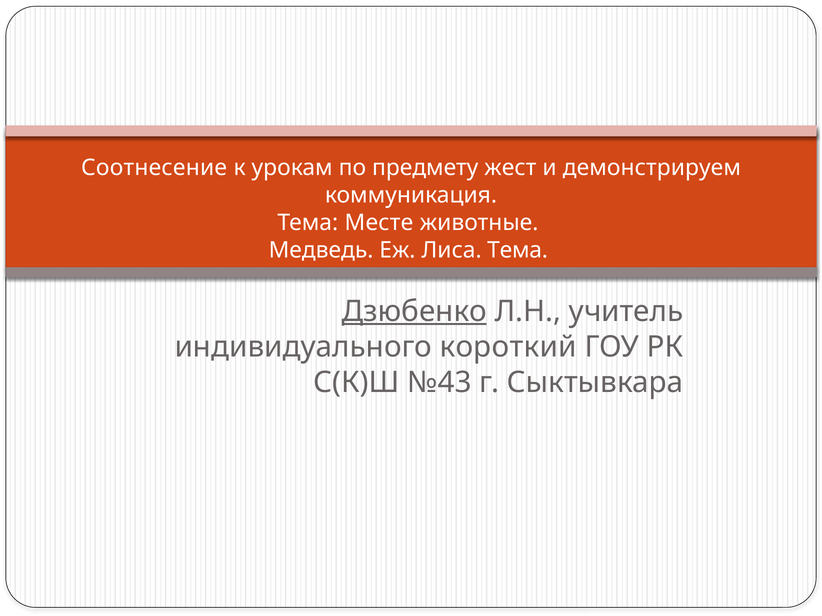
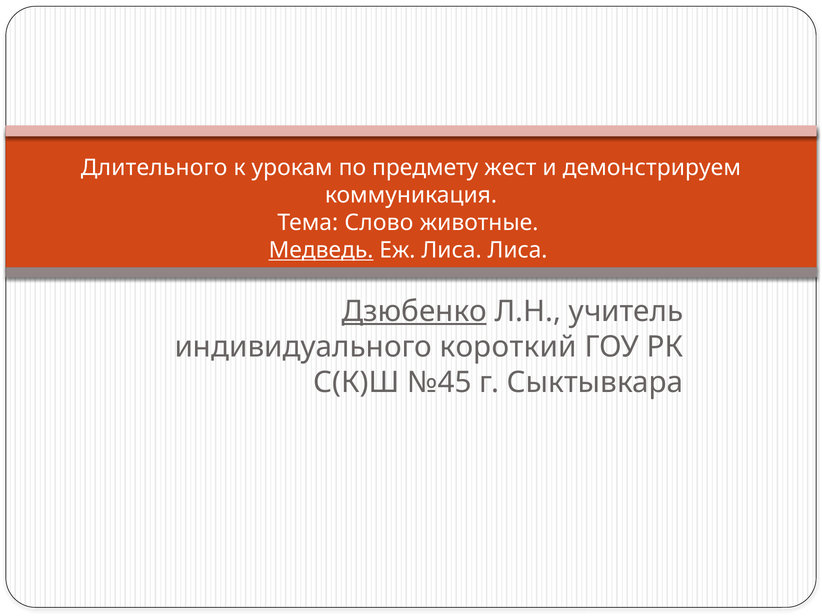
Соотнесение: Соотнесение -> Длительного
Месте: Месте -> Слово
Медведь underline: none -> present
Лиса Тема: Тема -> Лиса
№43: №43 -> №45
